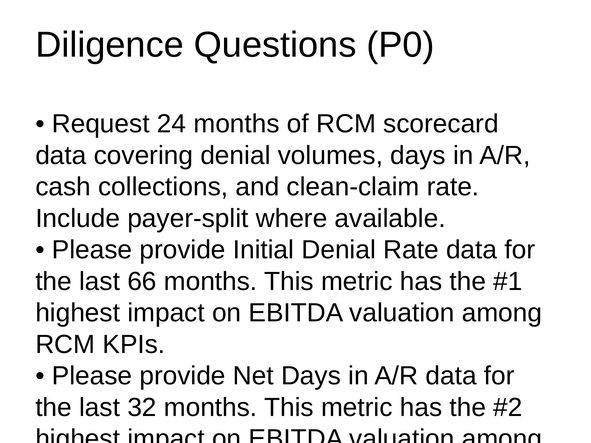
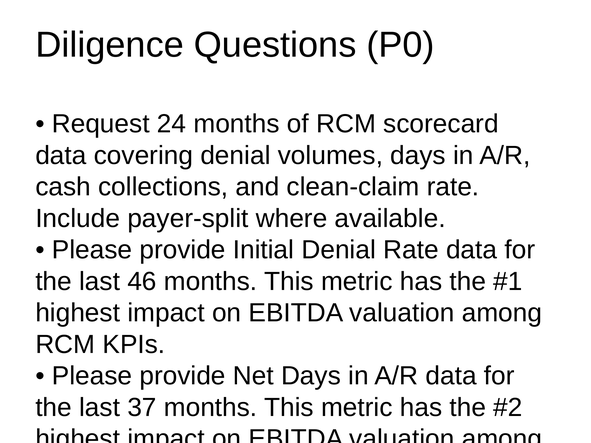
66: 66 -> 46
32: 32 -> 37
